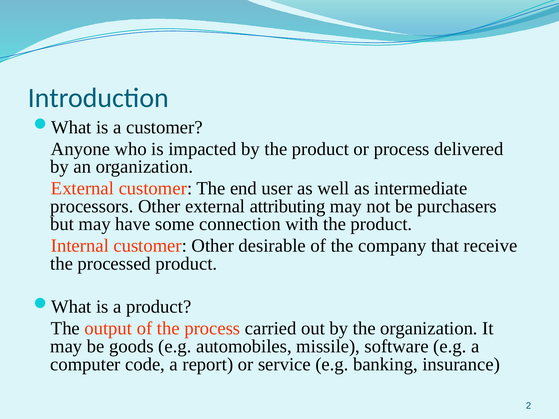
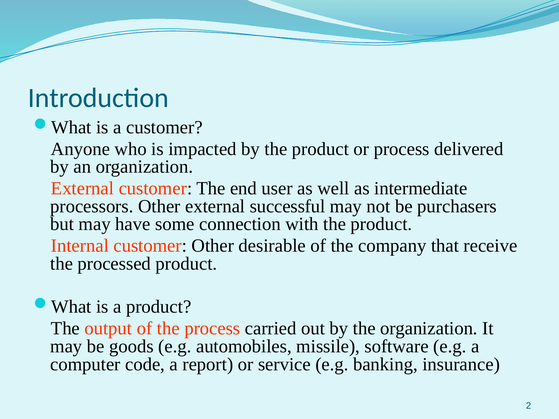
attributing: attributing -> successful
